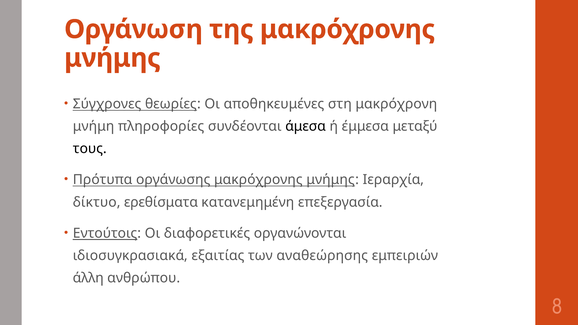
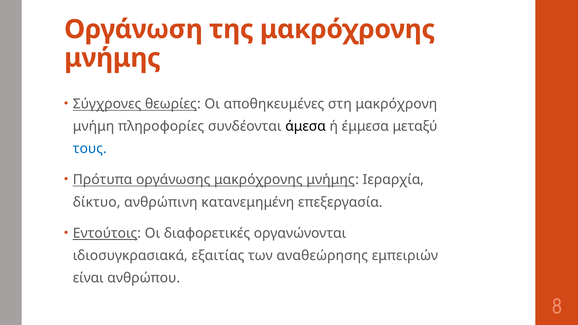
τους colour: black -> blue
ερεθίσματα: ερεθίσματα -> ανθρώπινη
άλλη: άλλη -> είναι
